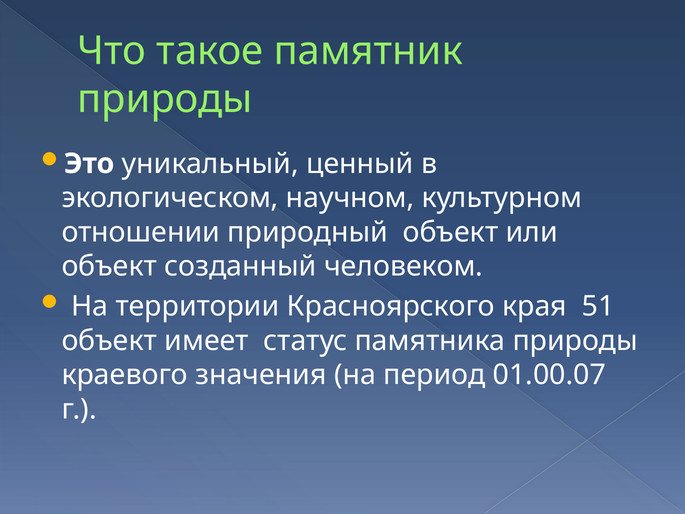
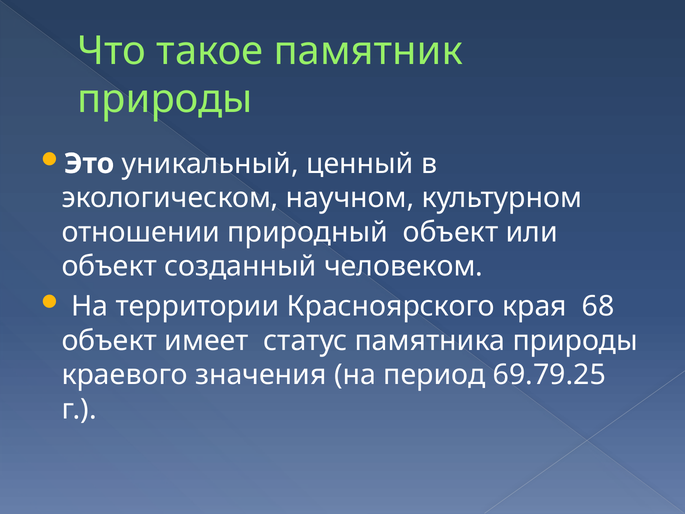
51: 51 -> 68
01.00.07: 01.00.07 -> 69.79.25
